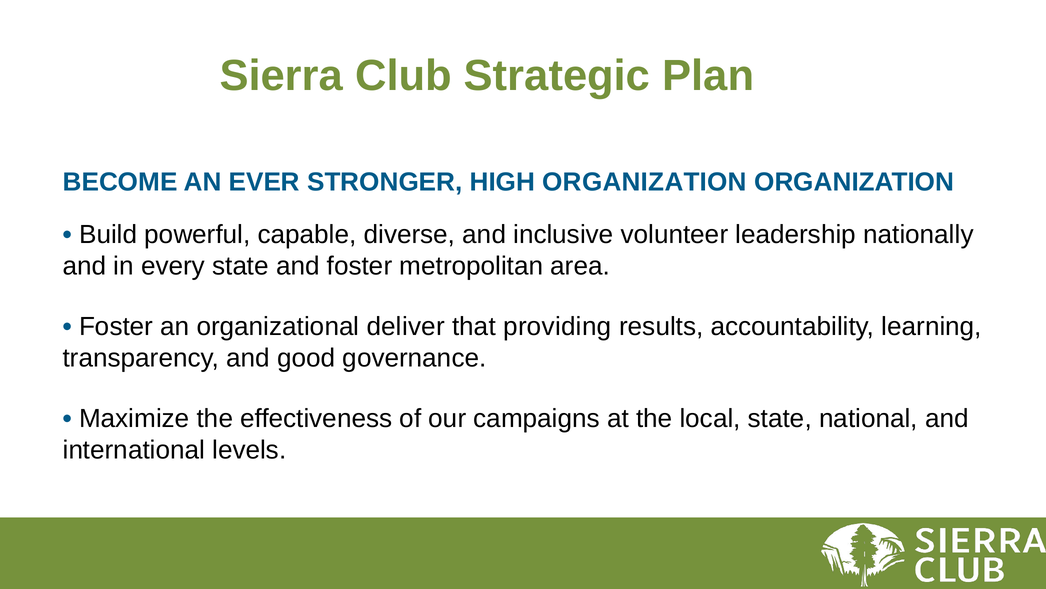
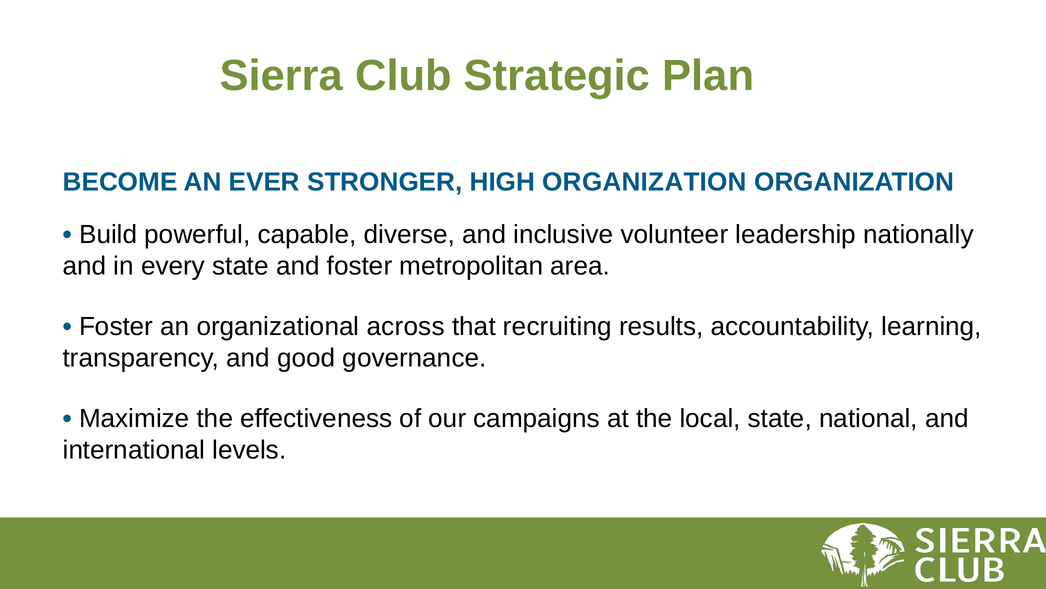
deliver: deliver -> across
providing: providing -> recruiting
